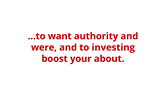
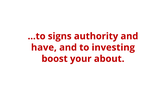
want: want -> signs
were: were -> have
